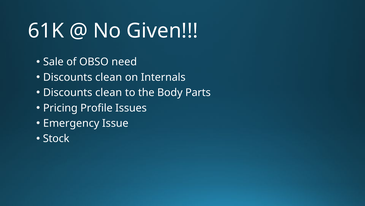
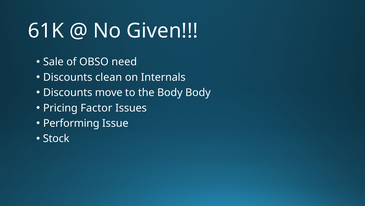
clean at (109, 92): clean -> move
Body Parts: Parts -> Body
Profile: Profile -> Factor
Emergency: Emergency -> Performing
